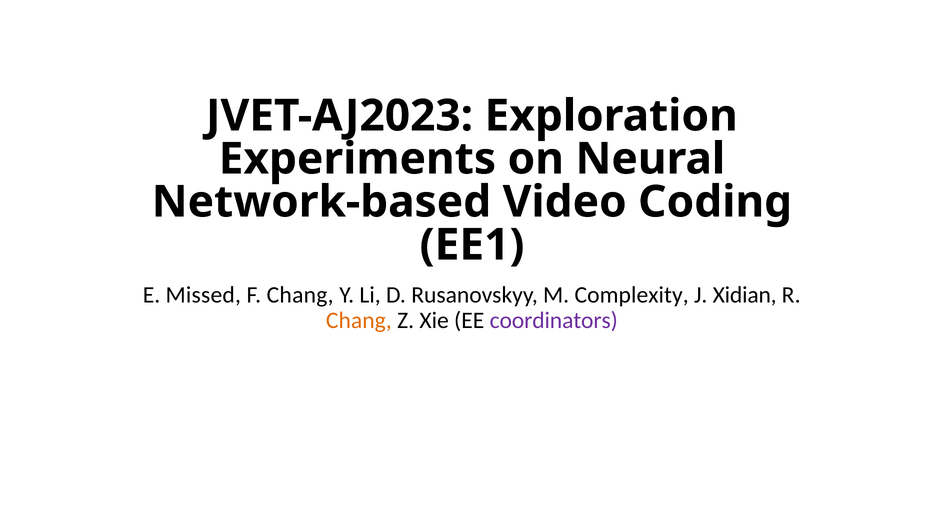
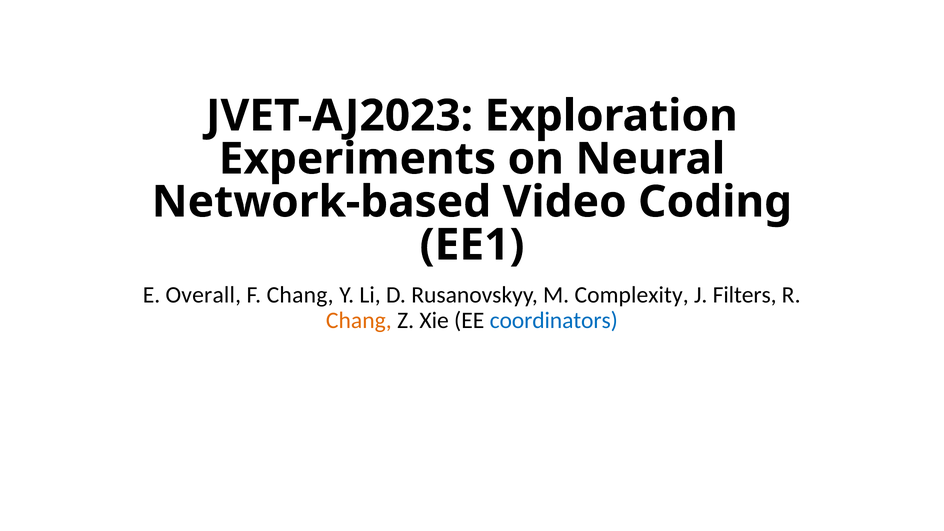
Missed: Missed -> Overall
Xidian: Xidian -> Filters
coordinators colour: purple -> blue
